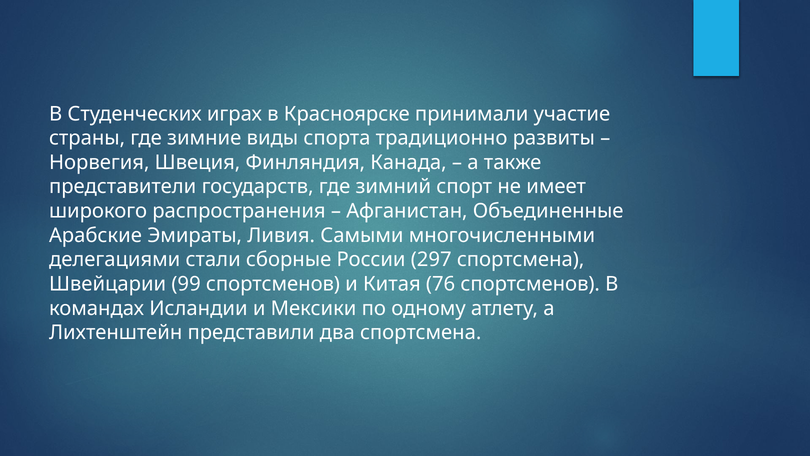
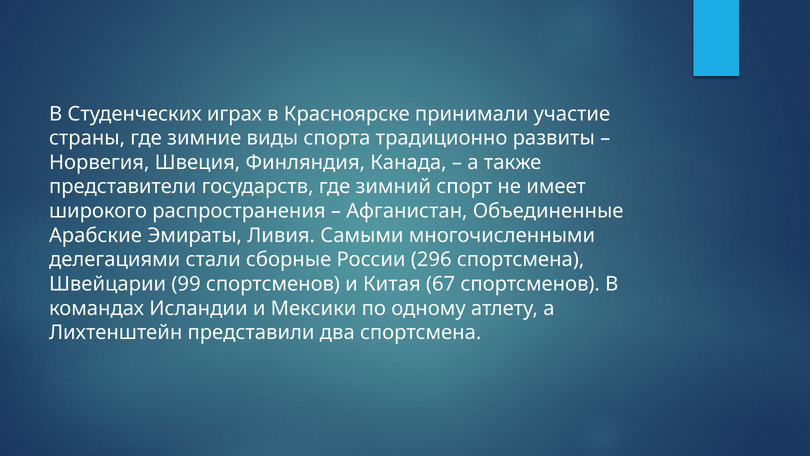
297: 297 -> 296
76: 76 -> 67
